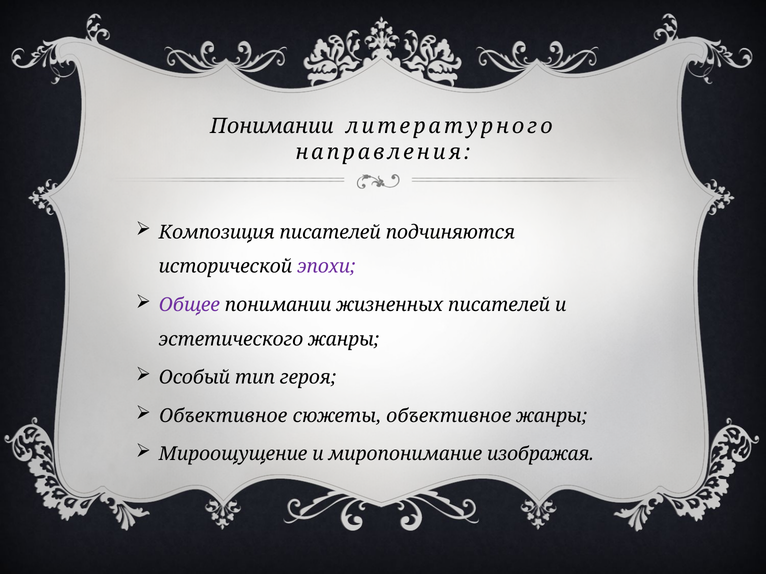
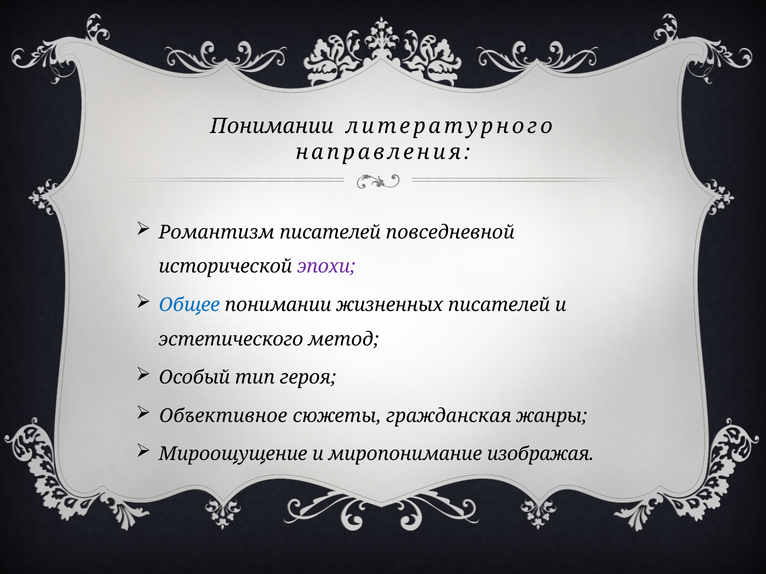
Композиция: Композиция -> Романтизм
подчиняются: подчиняются -> повседневной
Общее colour: purple -> blue
эстетического жанры: жанры -> метод
сюжеты объективное: объективное -> гражданская
